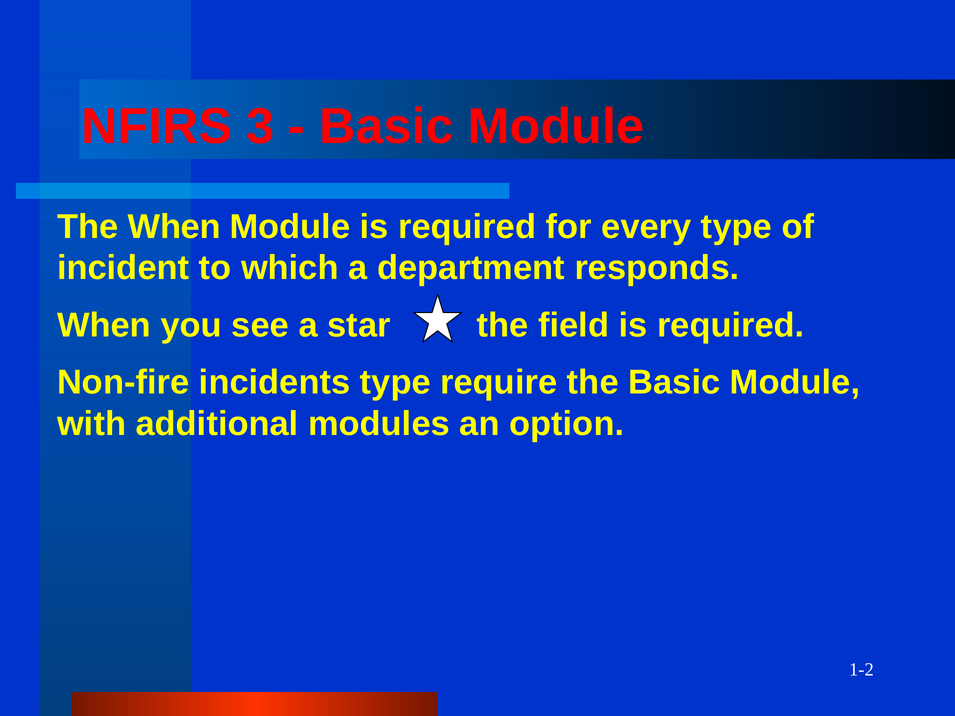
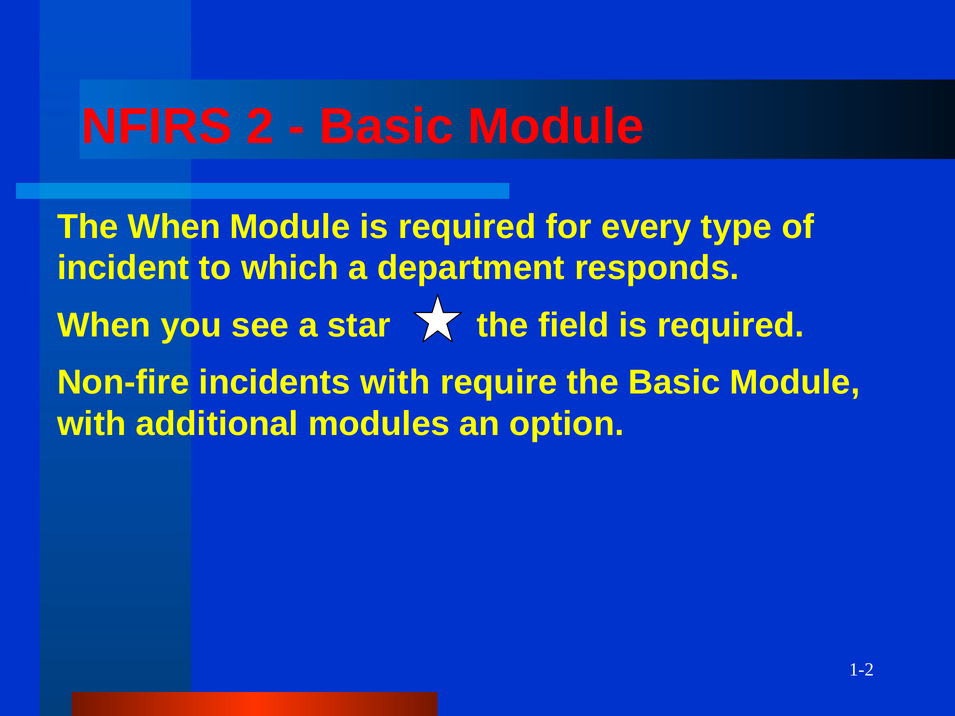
3: 3 -> 2
incidents type: type -> with
